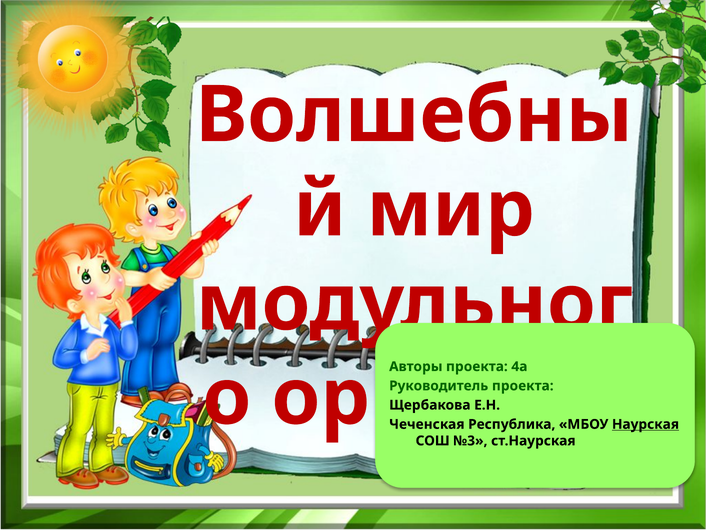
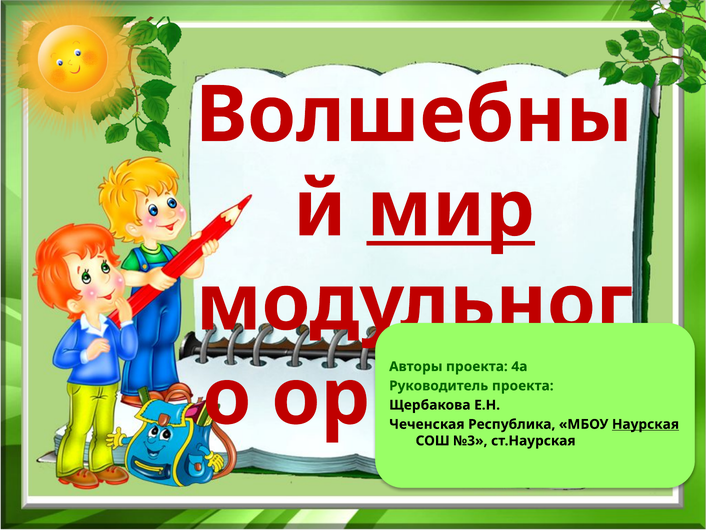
мир underline: none -> present
